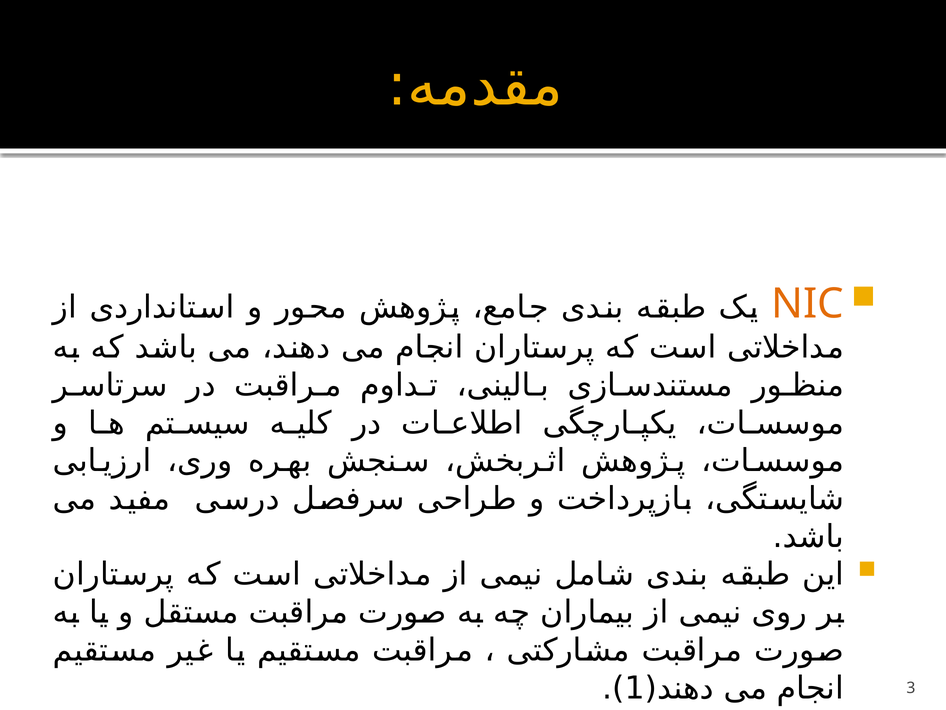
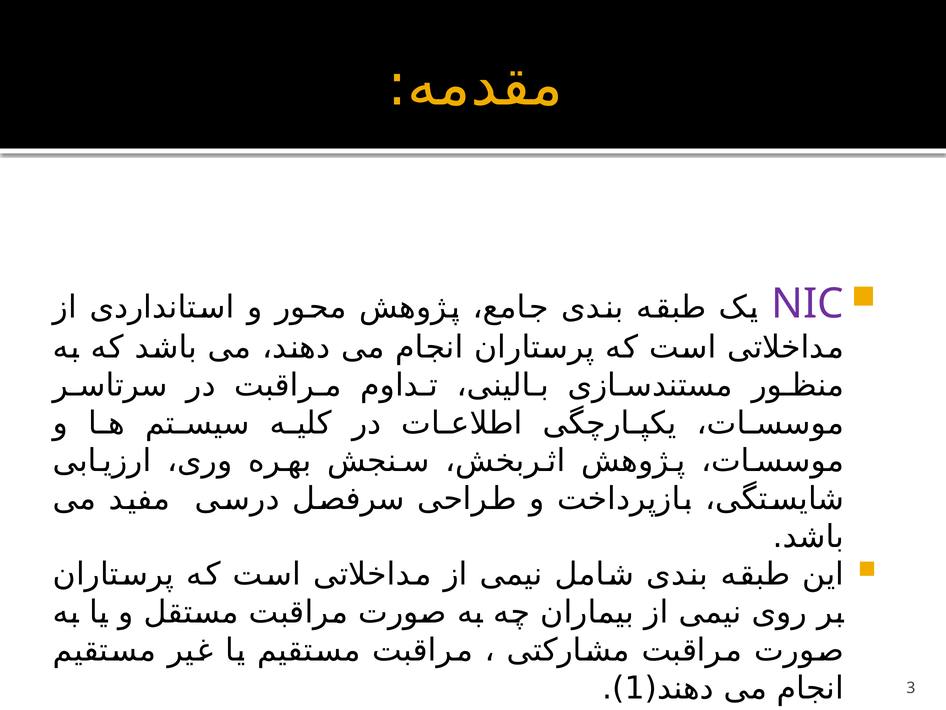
NIC colour: orange -> purple
